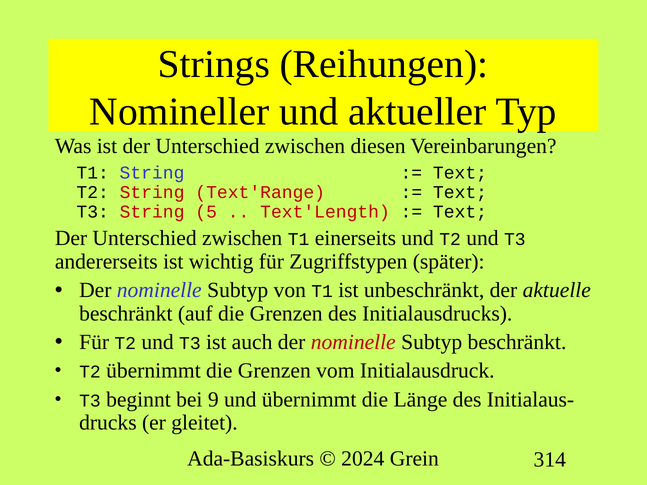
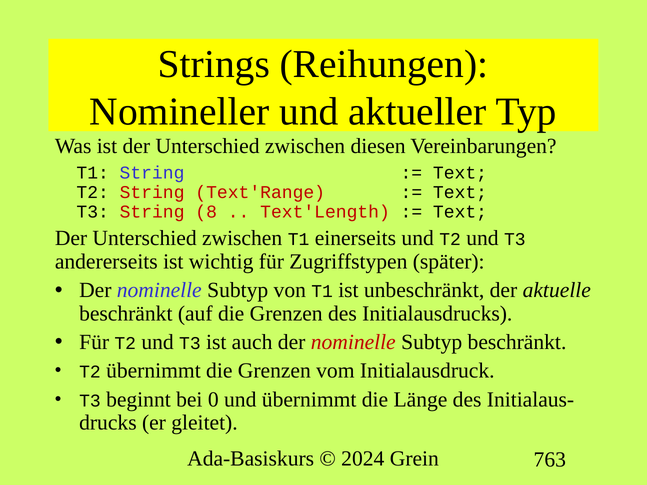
5: 5 -> 8
9: 9 -> 0
314: 314 -> 763
